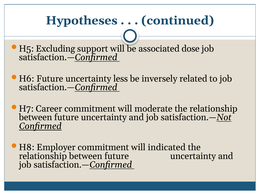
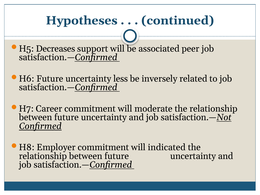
Excluding: Excluding -> Decreases
dose: dose -> peer
